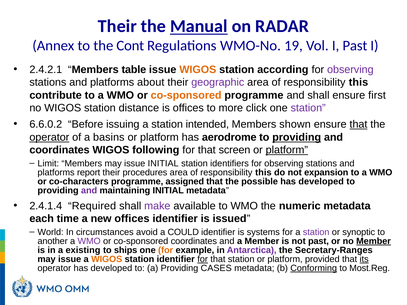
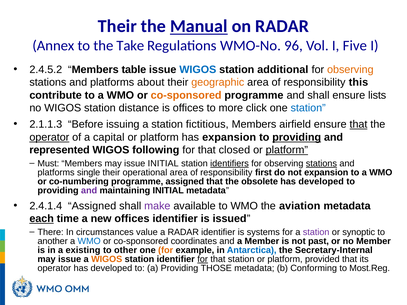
Cont: Cont -> Take
19: 19 -> 96
I Past: Past -> Five
2.4.2.1: 2.4.2.1 -> 2.4.5.2
WIGOS at (198, 70) colour: orange -> blue
according: according -> additional
observing at (350, 70) colour: purple -> orange
geographic colour: purple -> orange
first: first -> lists
station at (308, 108) colour: purple -> blue
6.6.0.2: 6.6.0.2 -> 2.1.1.3
intended: intended -> fictitious
shown: shown -> airfield
basins: basins -> capital
has aerodrome: aerodrome -> expansion
coordinates at (60, 150): coordinates -> represented
screen: screen -> closed
Limit: Limit -> Must
identifiers underline: none -> present
stations at (321, 164) underline: none -> present
report: report -> single
procedures: procedures -> operational
this at (263, 173): this -> first
co-characters: co-characters -> co-numbering
possible: possible -> obsolete
2.4.1.4 Required: Required -> Assigned
numeric: numeric -> aviation
each underline: none -> present
World: World -> There
avoid: avoid -> value
a COULD: COULD -> RADAR
WMO at (89, 241) colour: purple -> blue
Member at (374, 241) underline: present -> none
ships: ships -> other
Antarctica colour: purple -> blue
Secretary-Ranges: Secretary-Ranges -> Secretary-Internal
its underline: present -> none
CASES: CASES -> THOSE
Conforming underline: present -> none
